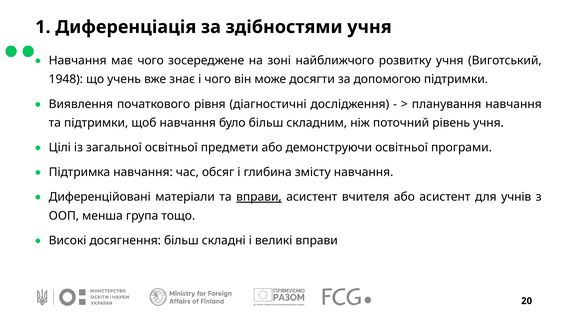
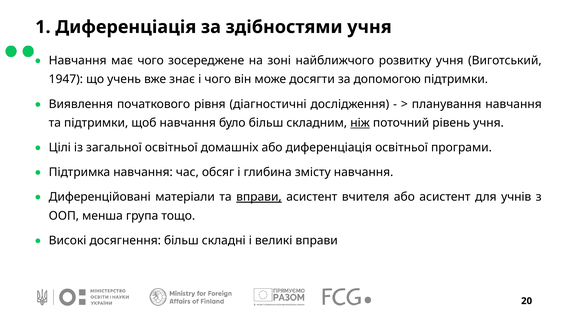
1948: 1948 -> 1947
ніж underline: none -> present
предмети: предмети -> домашніх
або демонструючи: демонструючи -> диференціація
